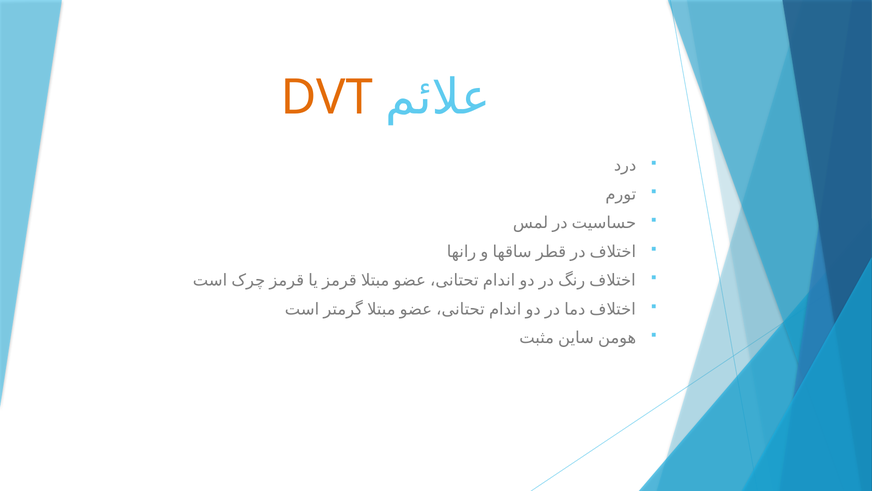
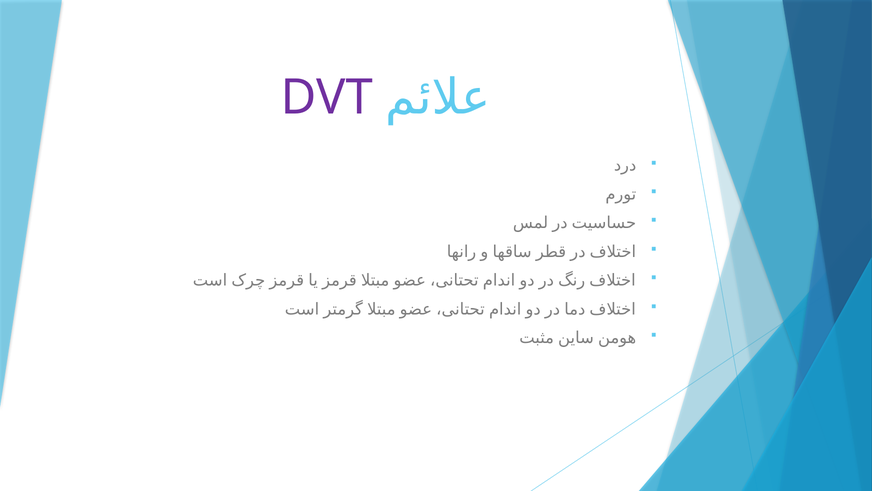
DVT colour: orange -> purple
